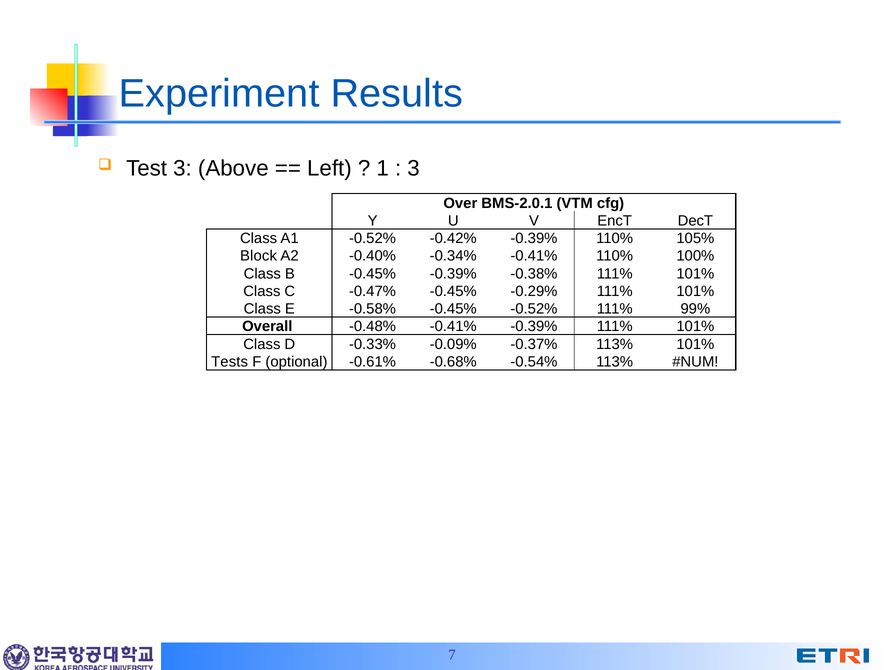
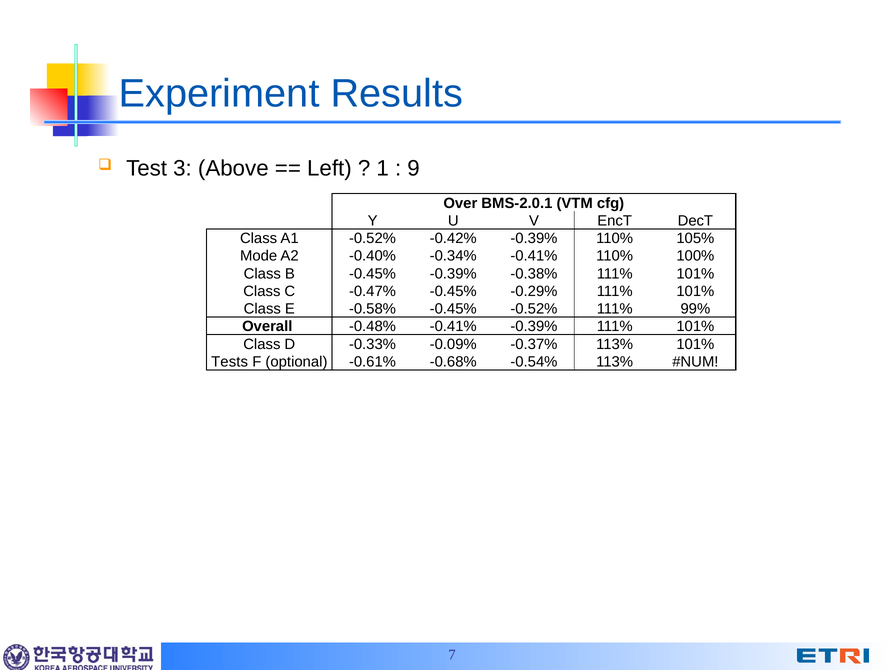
3 at (414, 168): 3 -> 9
Block: Block -> Mode
